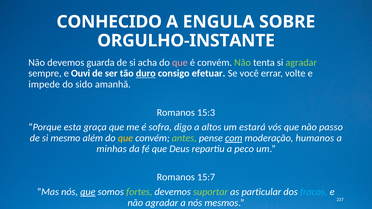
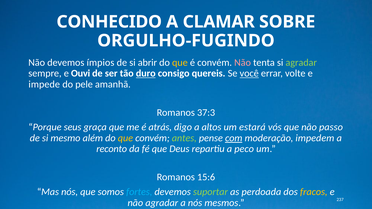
ENGULA: ENGULA -> CLAMAR
ORGULHO-INSTANTE: ORGULHO-INSTANTE -> ORGULHO-FUGINDO
guarda: guarda -> ímpios
acha: acha -> abrir
que at (180, 63) colour: pink -> yellow
Não at (243, 63) colour: light green -> pink
efetuar: efetuar -> quereis
você underline: none -> present
sido: sido -> pele
15:3: 15:3 -> 37:3
esta: esta -> seus
sofra: sofra -> atrás
humanos: humanos -> impedem
minhas: minhas -> reconto
15:7: 15:7 -> 15:6
que at (88, 192) underline: present -> none
fortes colour: light green -> light blue
particular: particular -> perdoada
fracos colour: light blue -> yellow
